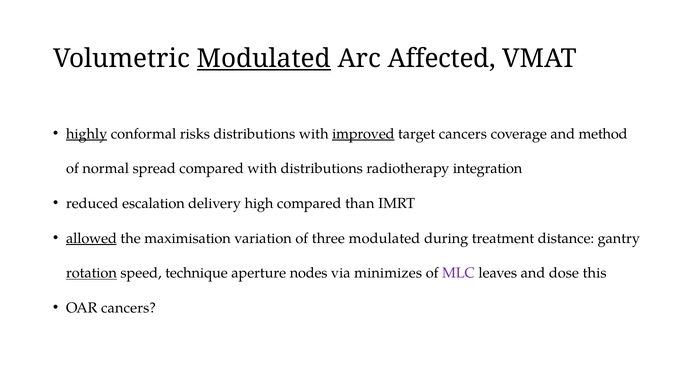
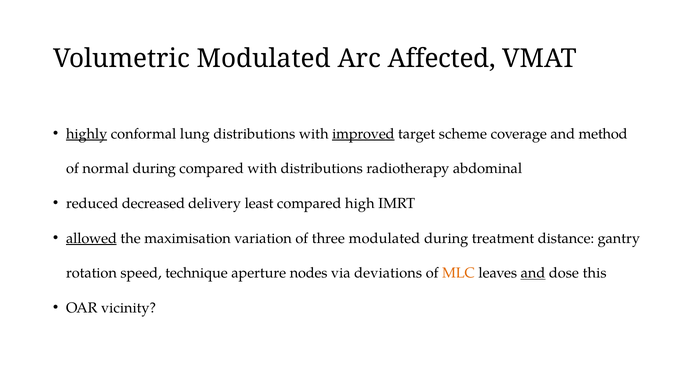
Modulated at (264, 58) underline: present -> none
risks: risks -> lung
target cancers: cancers -> scheme
normal spread: spread -> during
integration: integration -> abdominal
escalation: escalation -> decreased
high: high -> least
than: than -> high
rotation underline: present -> none
minimizes: minimizes -> deviations
MLC colour: purple -> orange
and at (533, 273) underline: none -> present
OAR cancers: cancers -> vicinity
